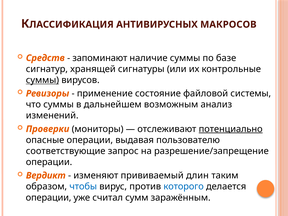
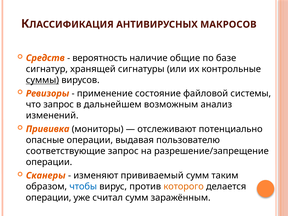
запоминают: запоминают -> вероятность
наличие суммы: суммы -> общие
что суммы: суммы -> запрос
Проверки: Проверки -> Прививка
потенциально underline: present -> none
Вердикт: Вердикт -> Сканеры
прививаемый длин: длин -> сумм
которого colour: blue -> orange
